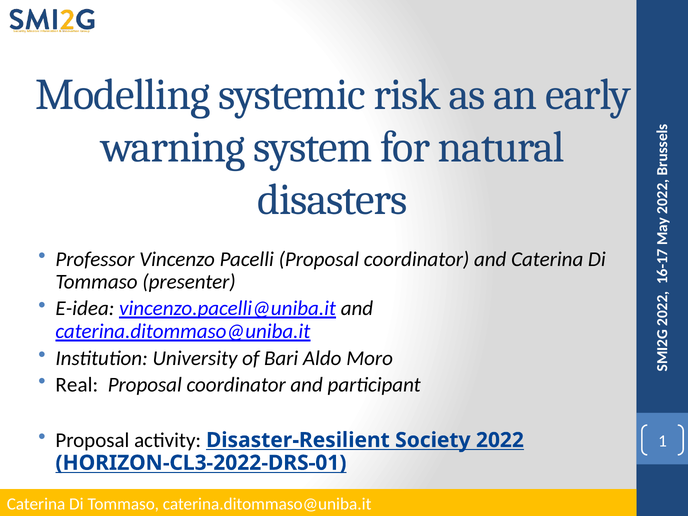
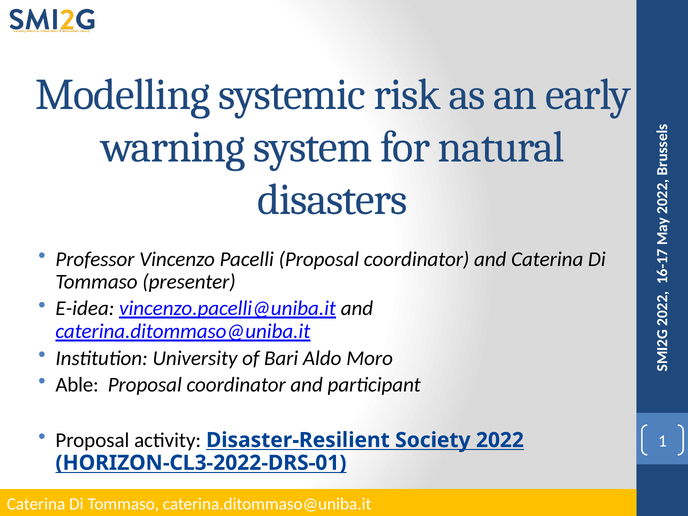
Real: Real -> Able
